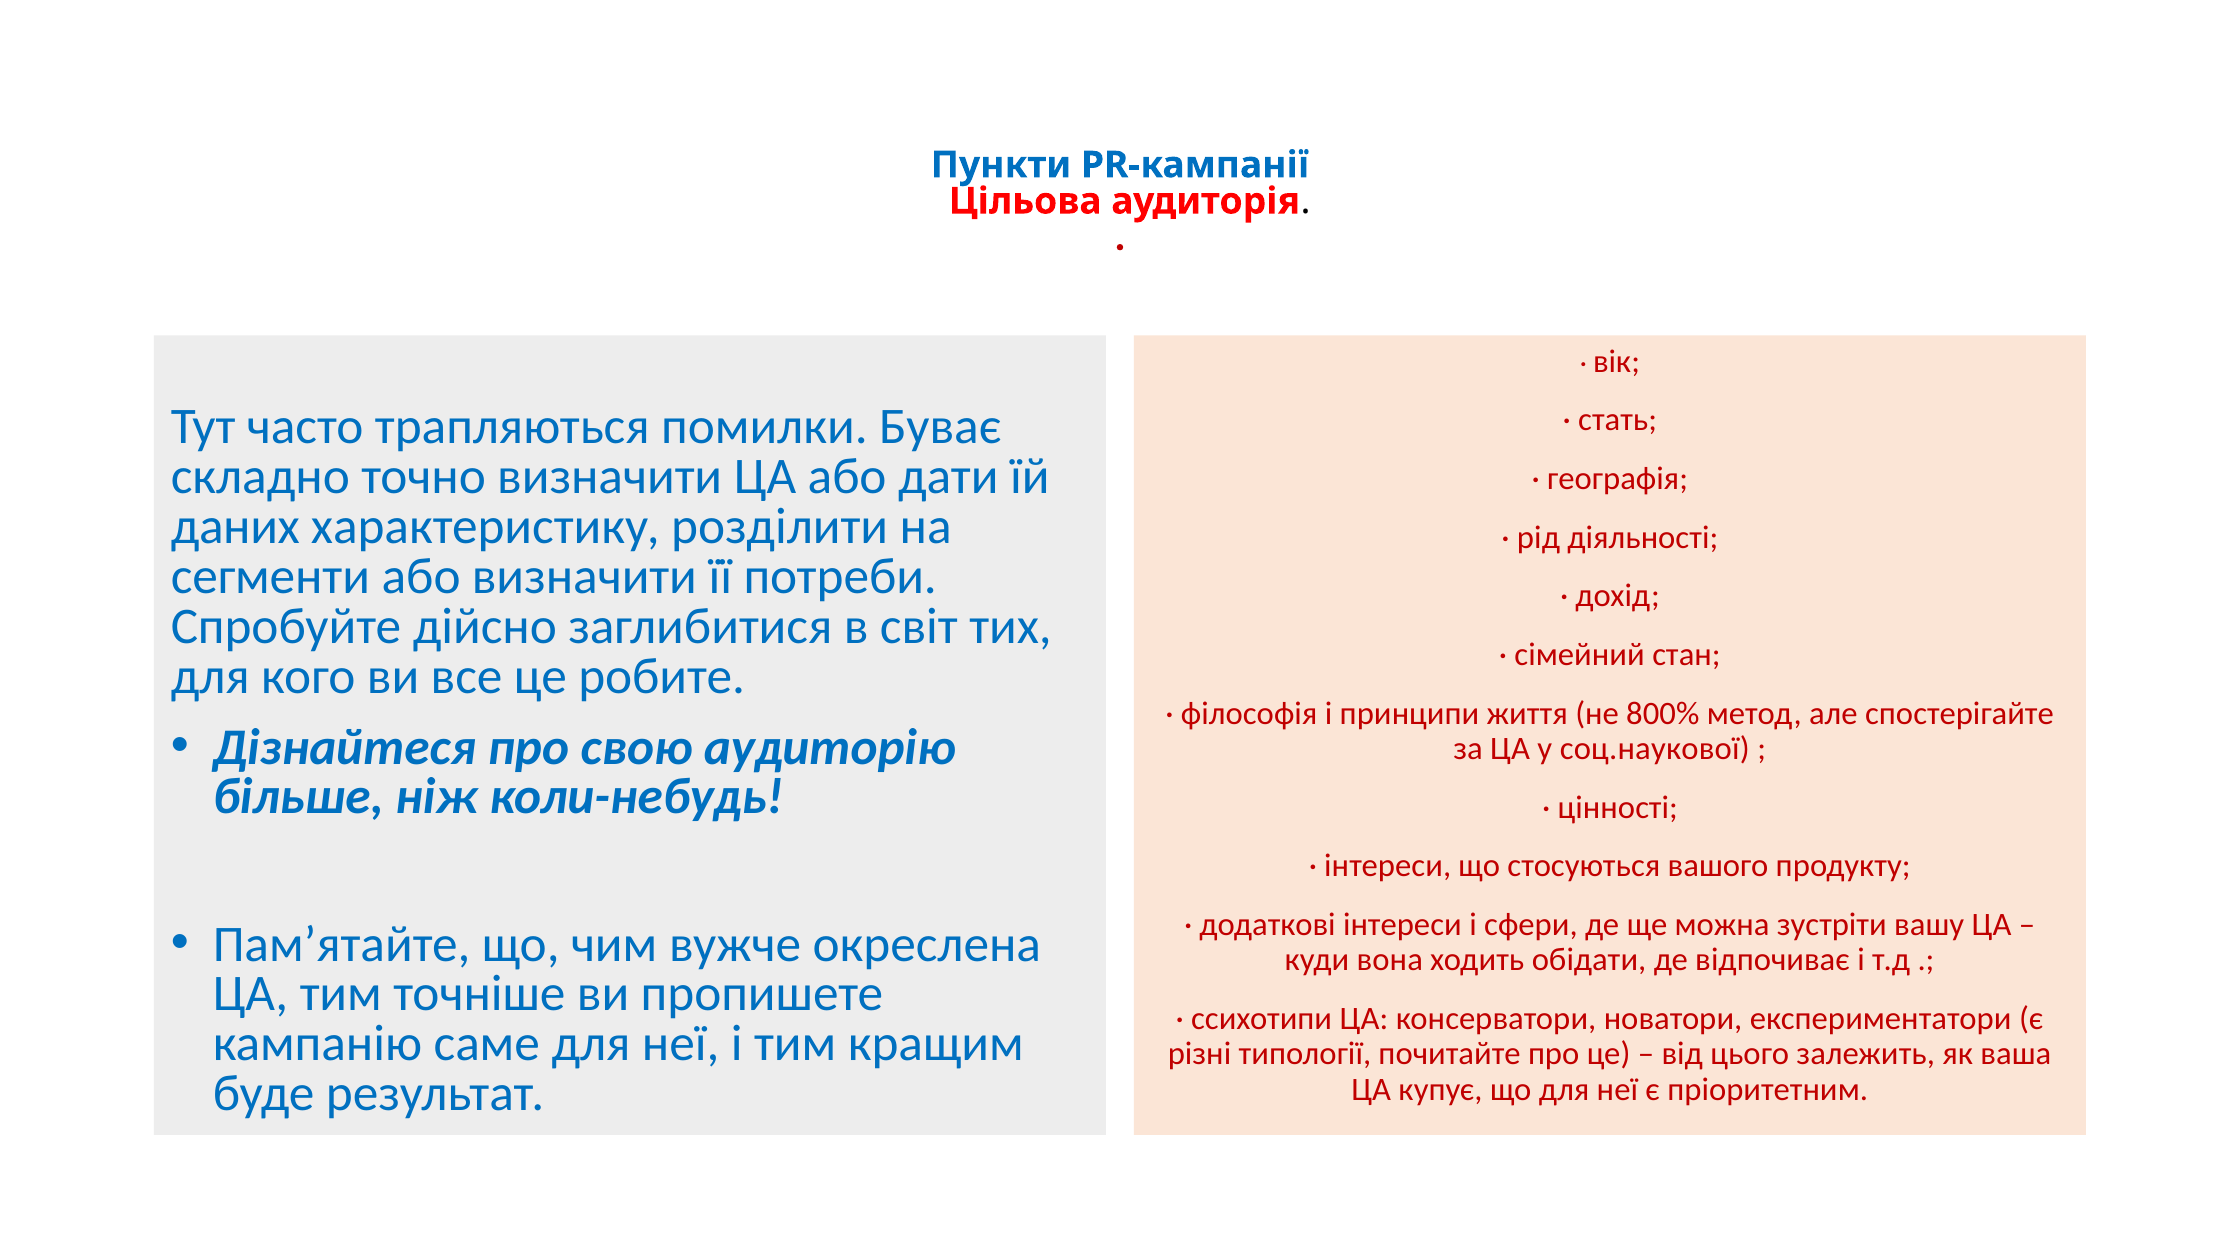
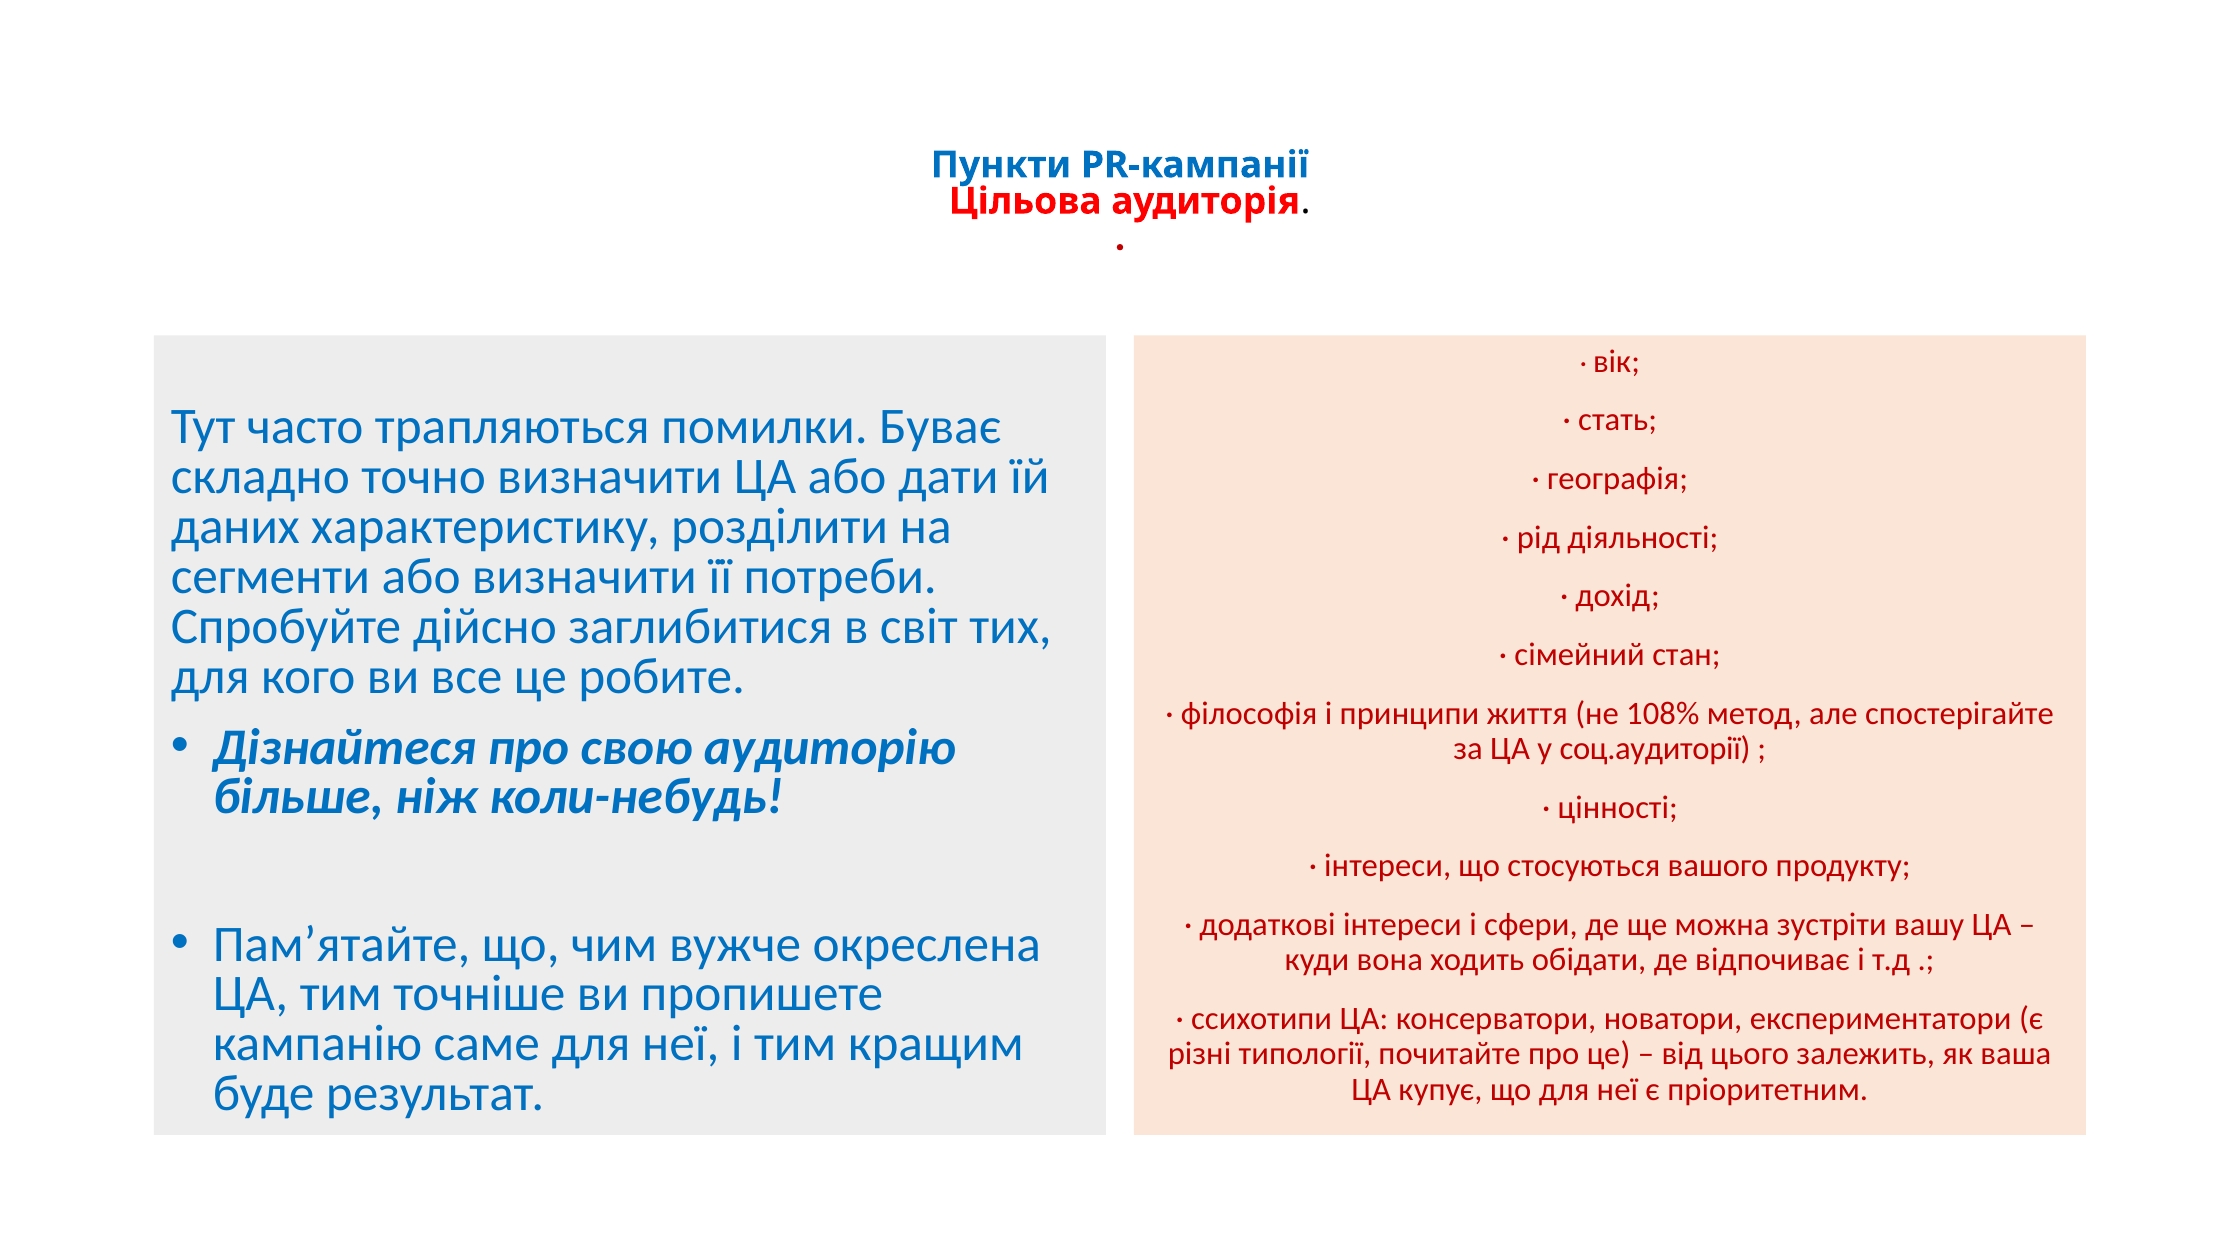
800%: 800% -> 108%
соц.наукової: соц.наукової -> соц.аудиторії
